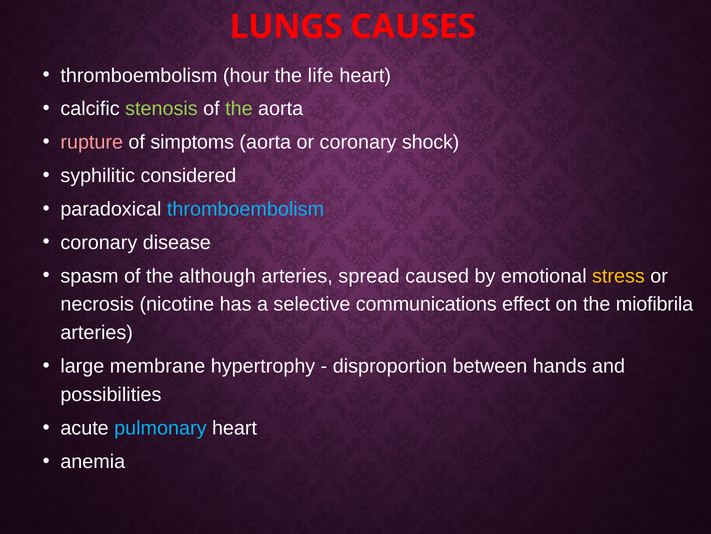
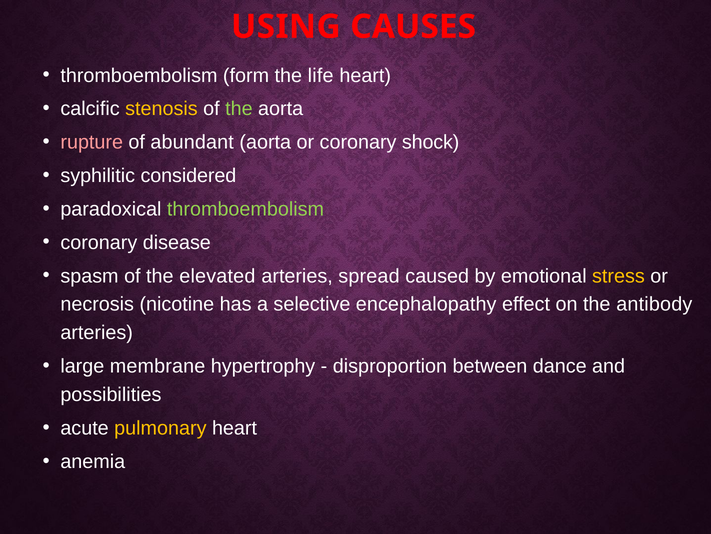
LUNGS: LUNGS -> USING
hour: hour -> form
stenosis colour: light green -> yellow
simptoms: simptoms -> abundant
thromboembolism at (246, 209) colour: light blue -> light green
although: although -> elevated
communications: communications -> encephalopathy
miofibrila: miofibrila -> antibody
hands: hands -> dance
pulmonary colour: light blue -> yellow
